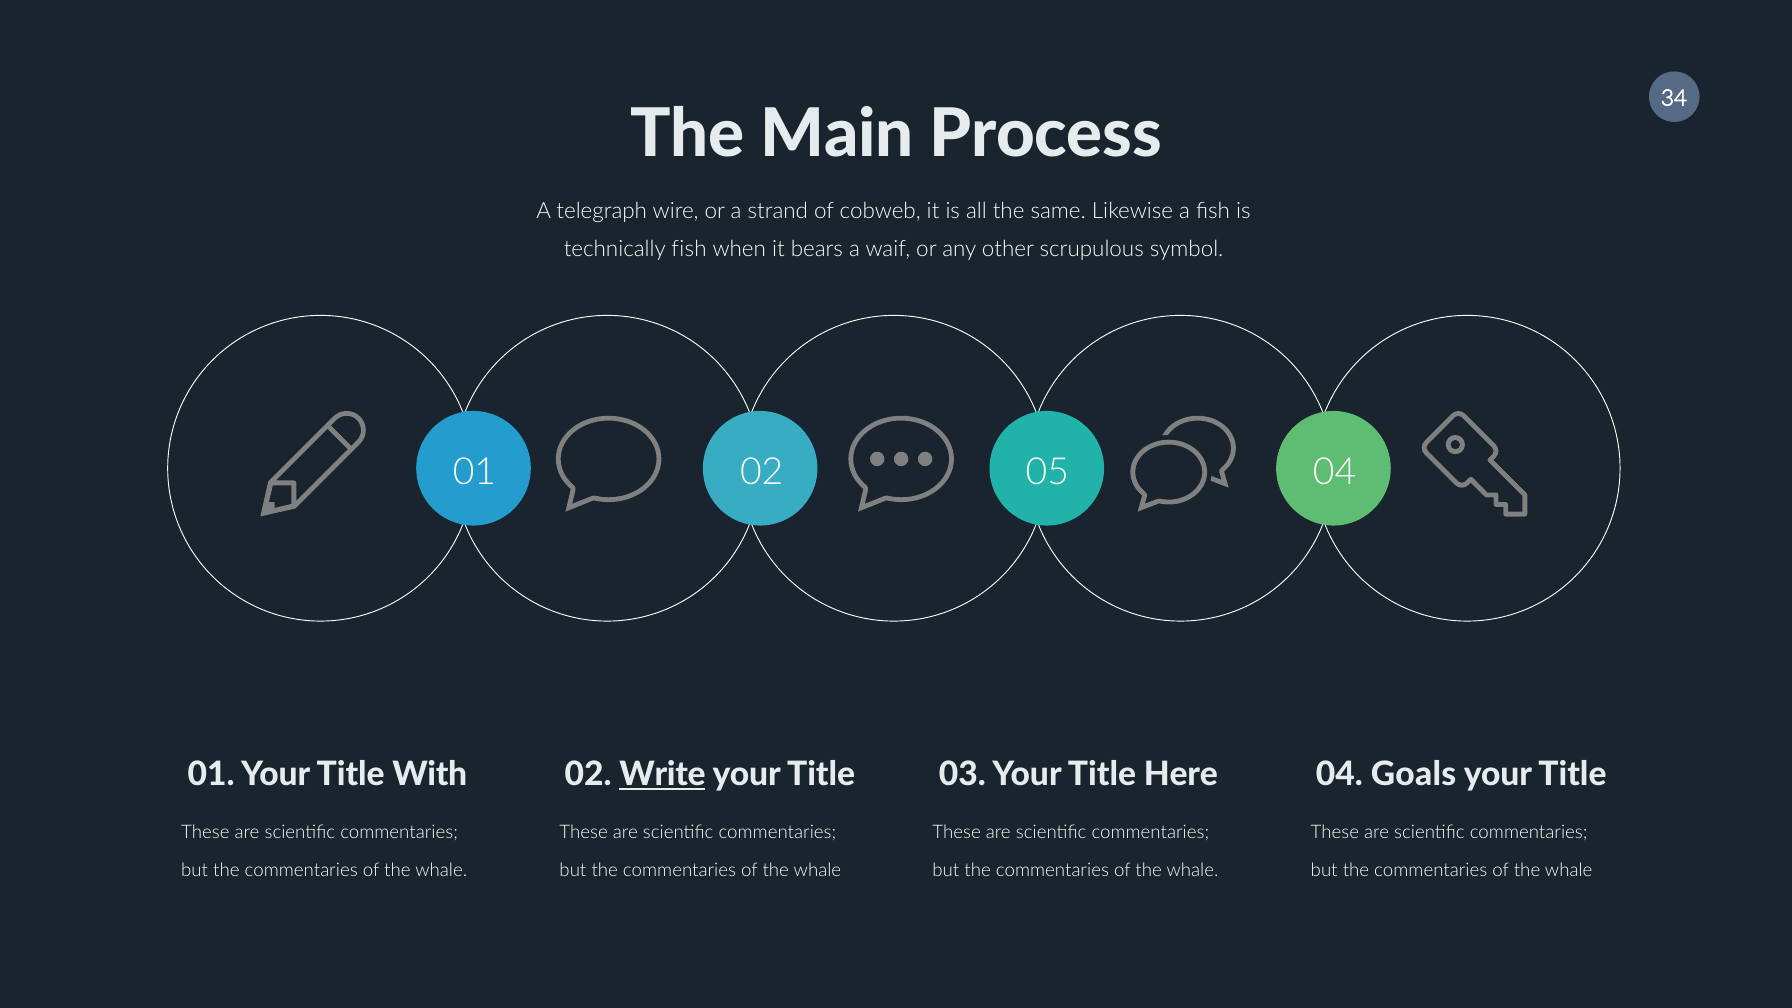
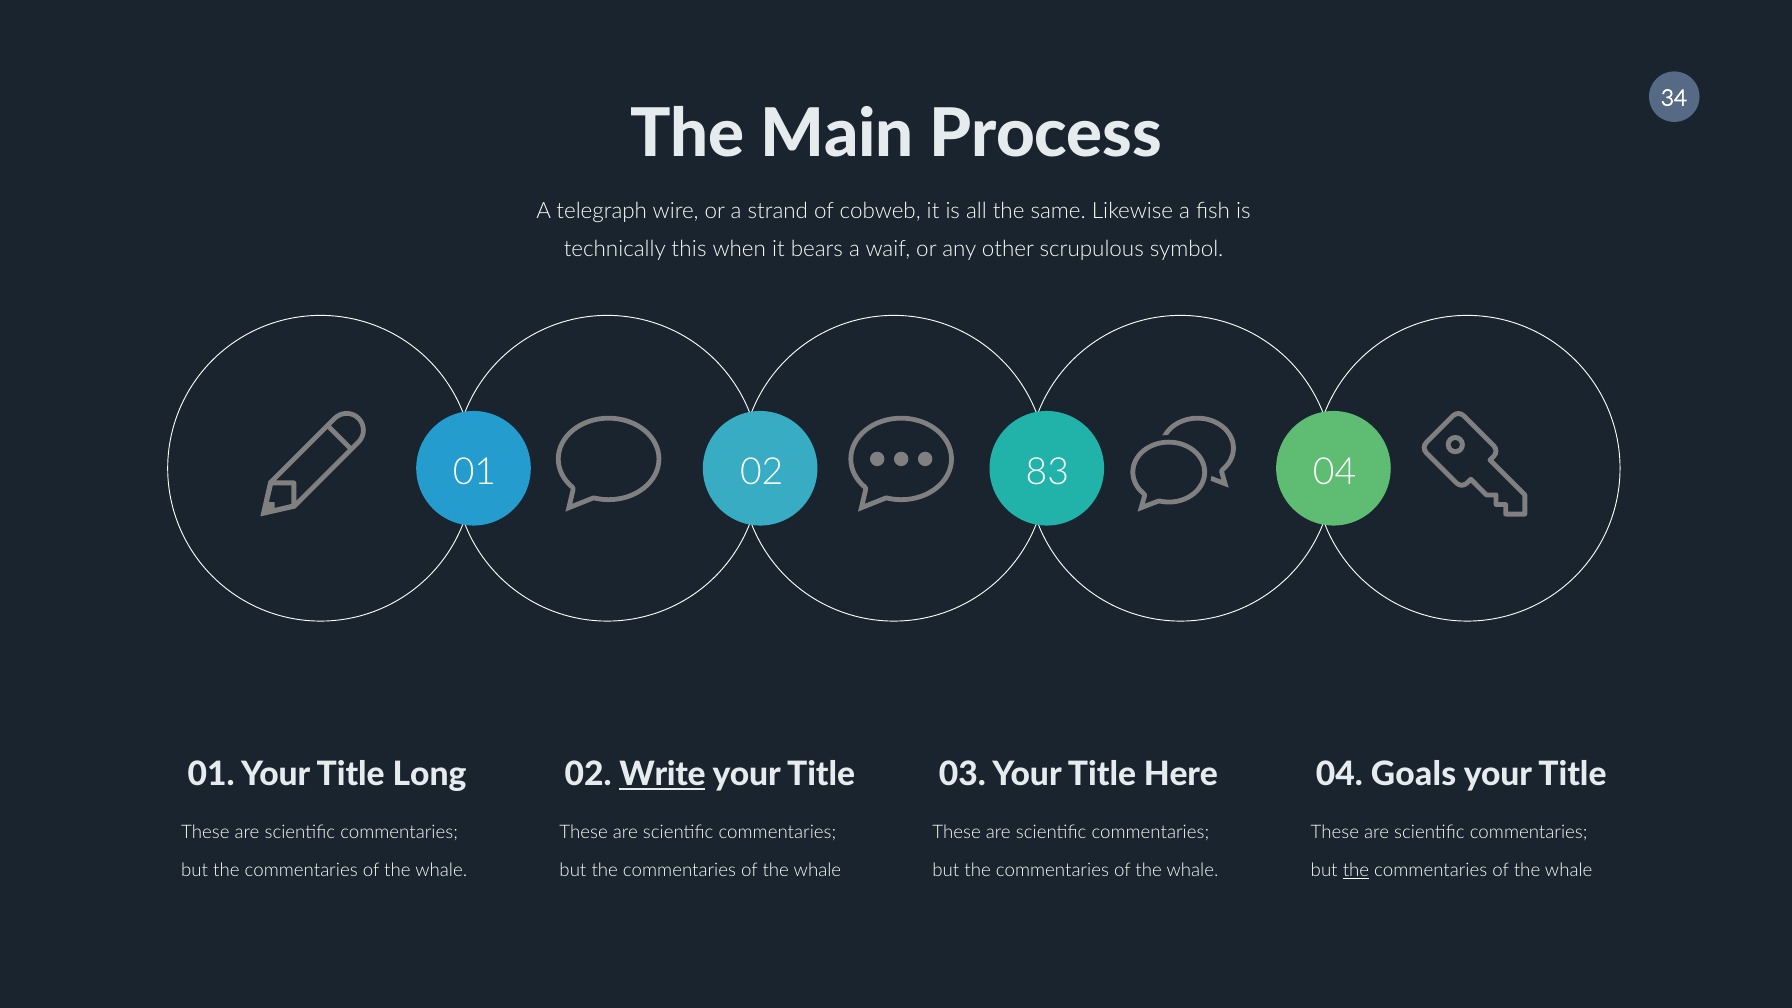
technically fish: fish -> this
05: 05 -> 83
With: With -> Long
the at (1356, 871) underline: none -> present
